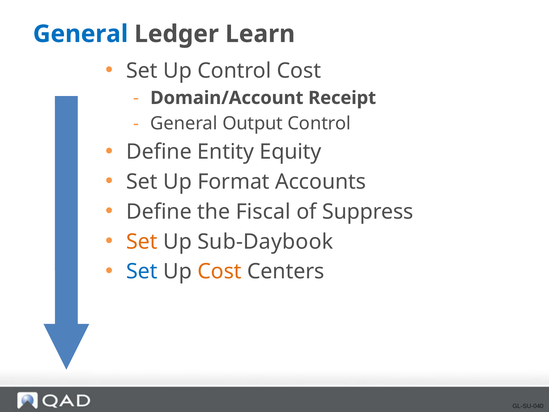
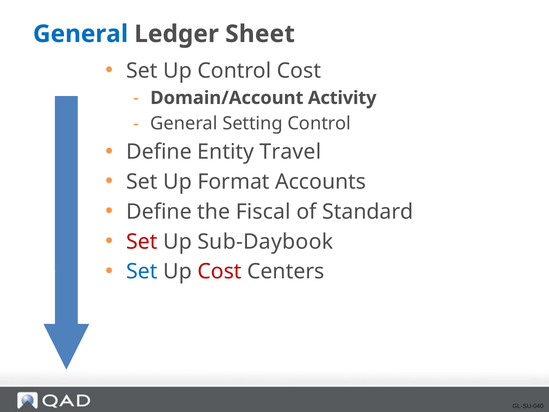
Learn: Learn -> Sheet
Receipt: Receipt -> Activity
Output: Output -> Setting
Equity: Equity -> Travel
Suppress: Suppress -> Standard
Set at (142, 241) colour: orange -> red
Cost at (219, 271) colour: orange -> red
